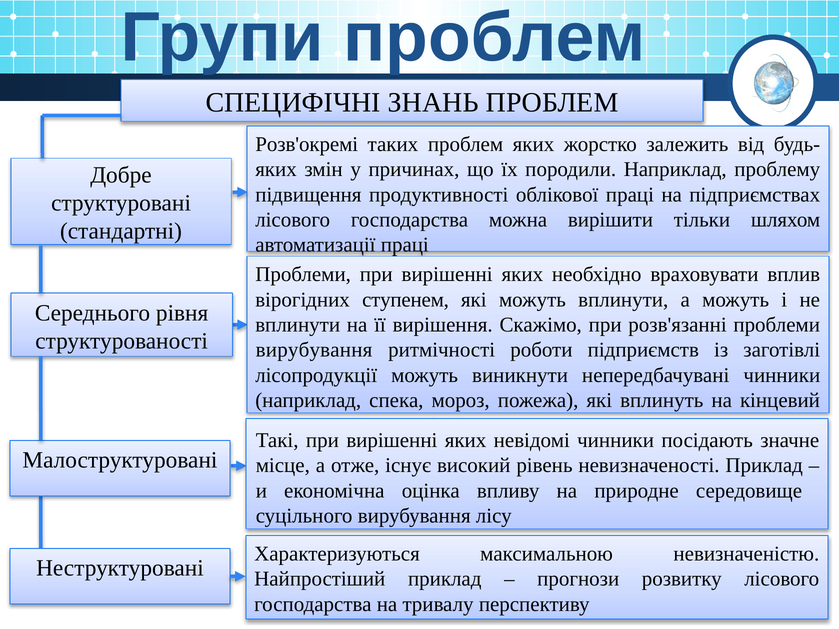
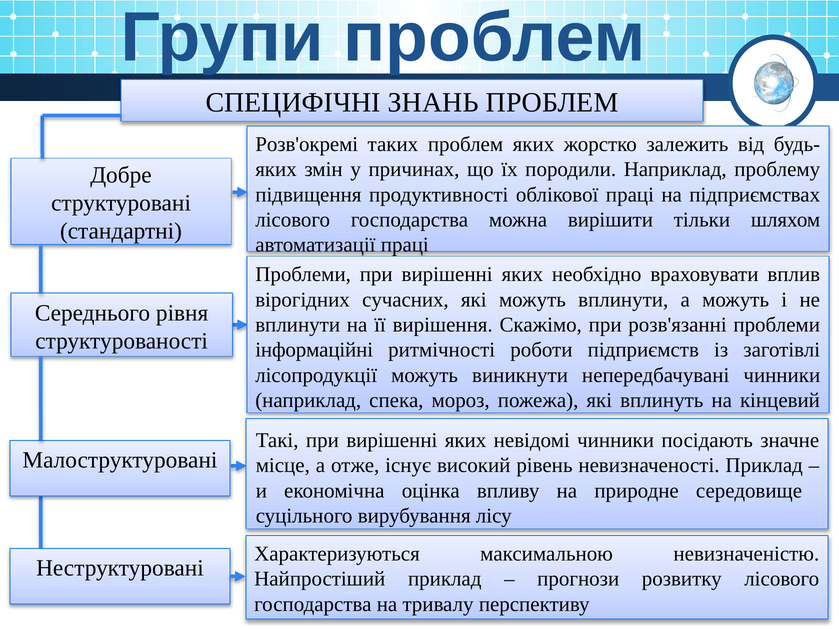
ступенем: ступенем -> сучасних
вирубування at (314, 350): вирубування -> інформаційні
